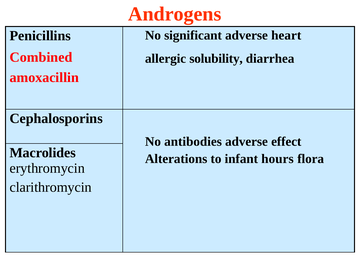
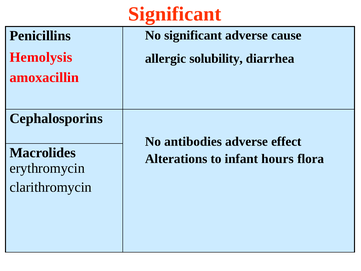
Androgens at (175, 14): Androgens -> Significant
heart: heart -> cause
Combined: Combined -> Hemolysis
